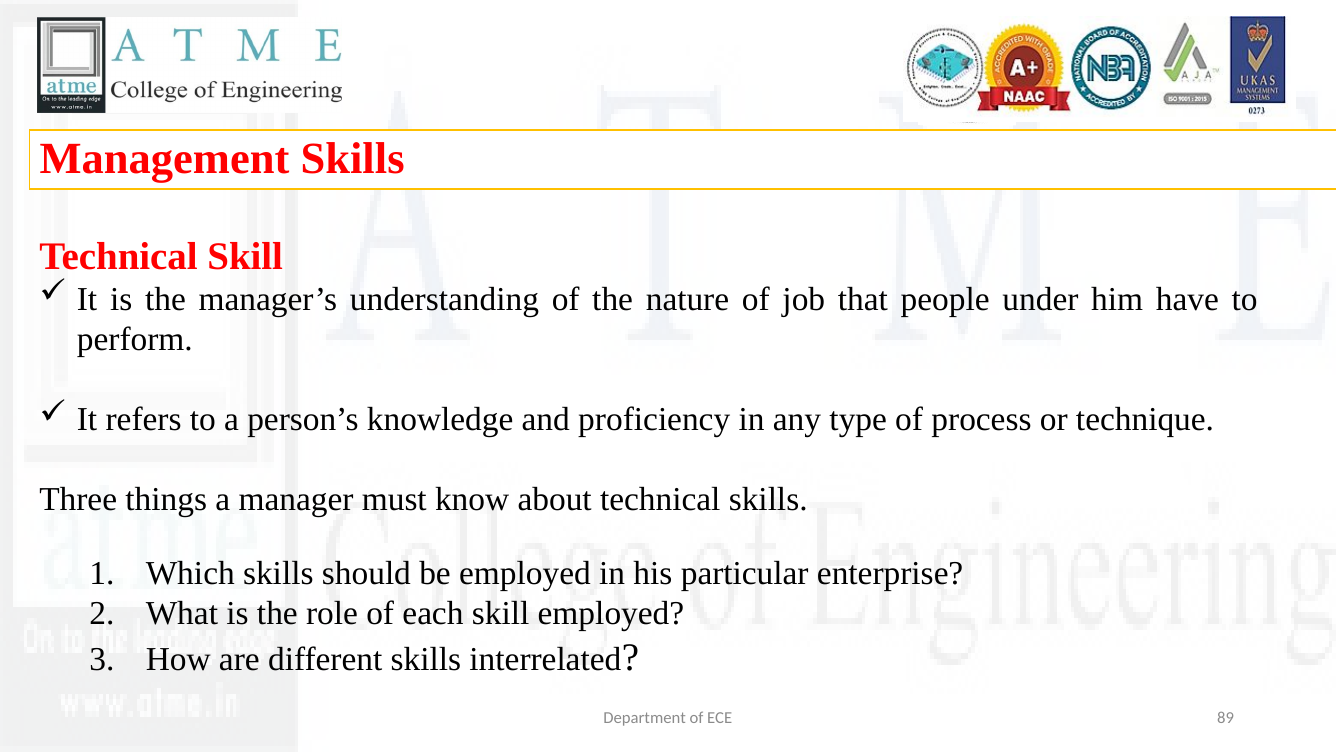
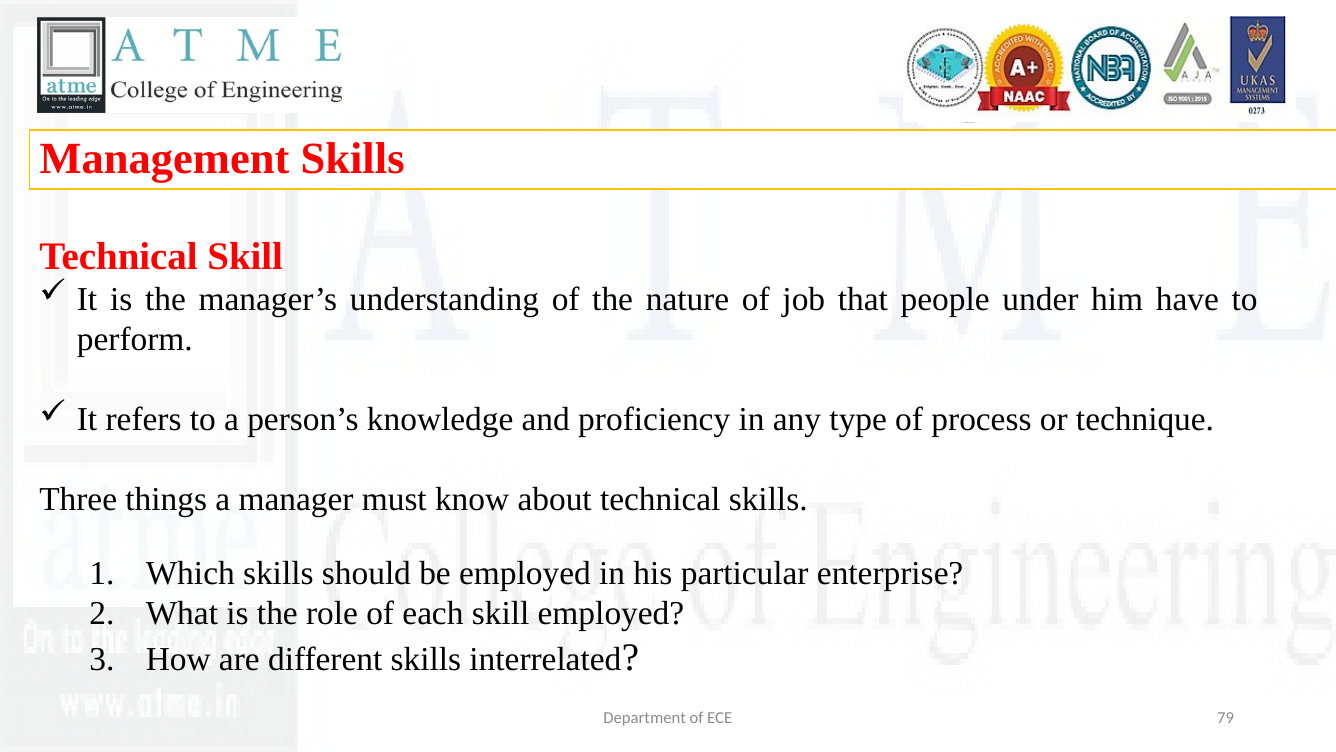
89: 89 -> 79
